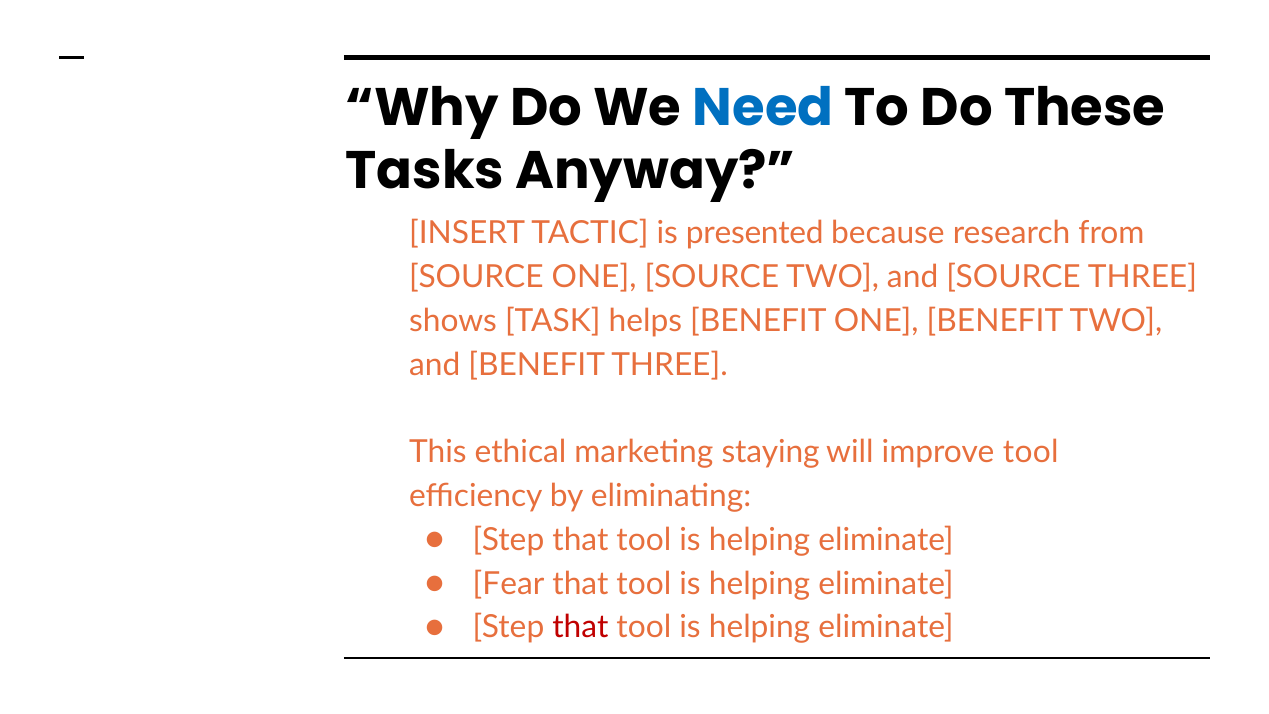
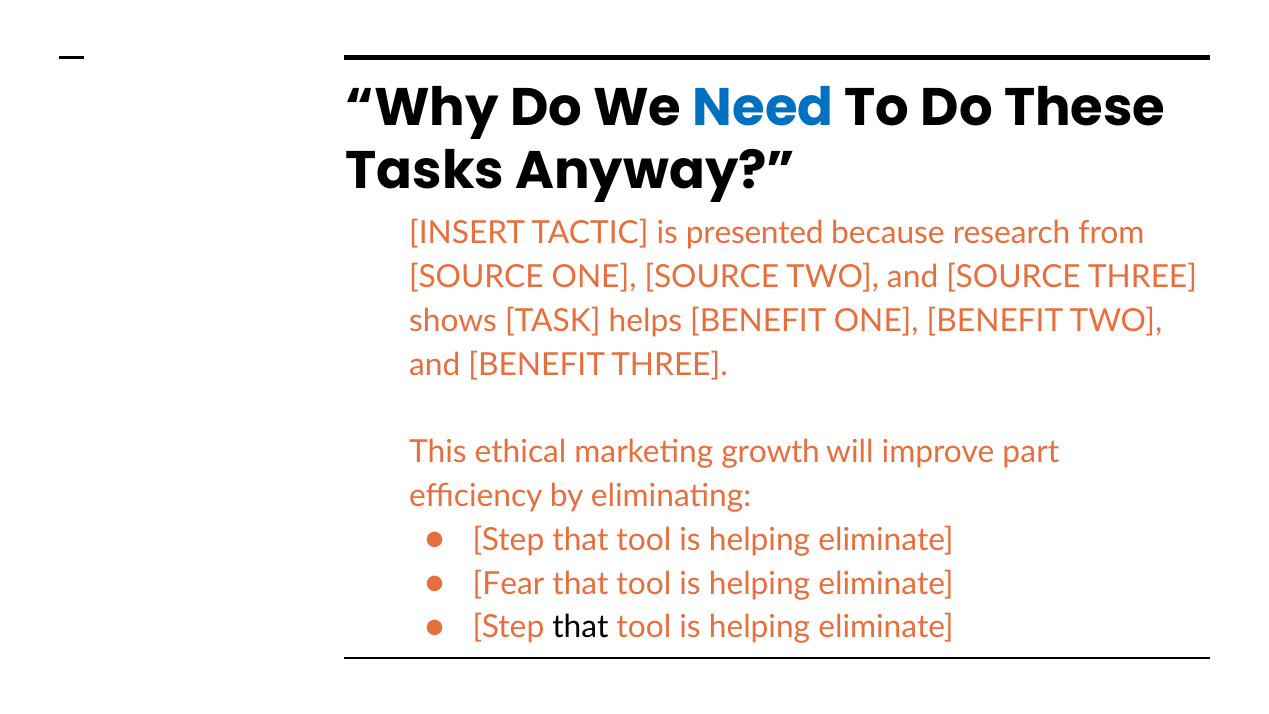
staying: staying -> growth
improve tool: tool -> part
that at (580, 627) colour: red -> black
